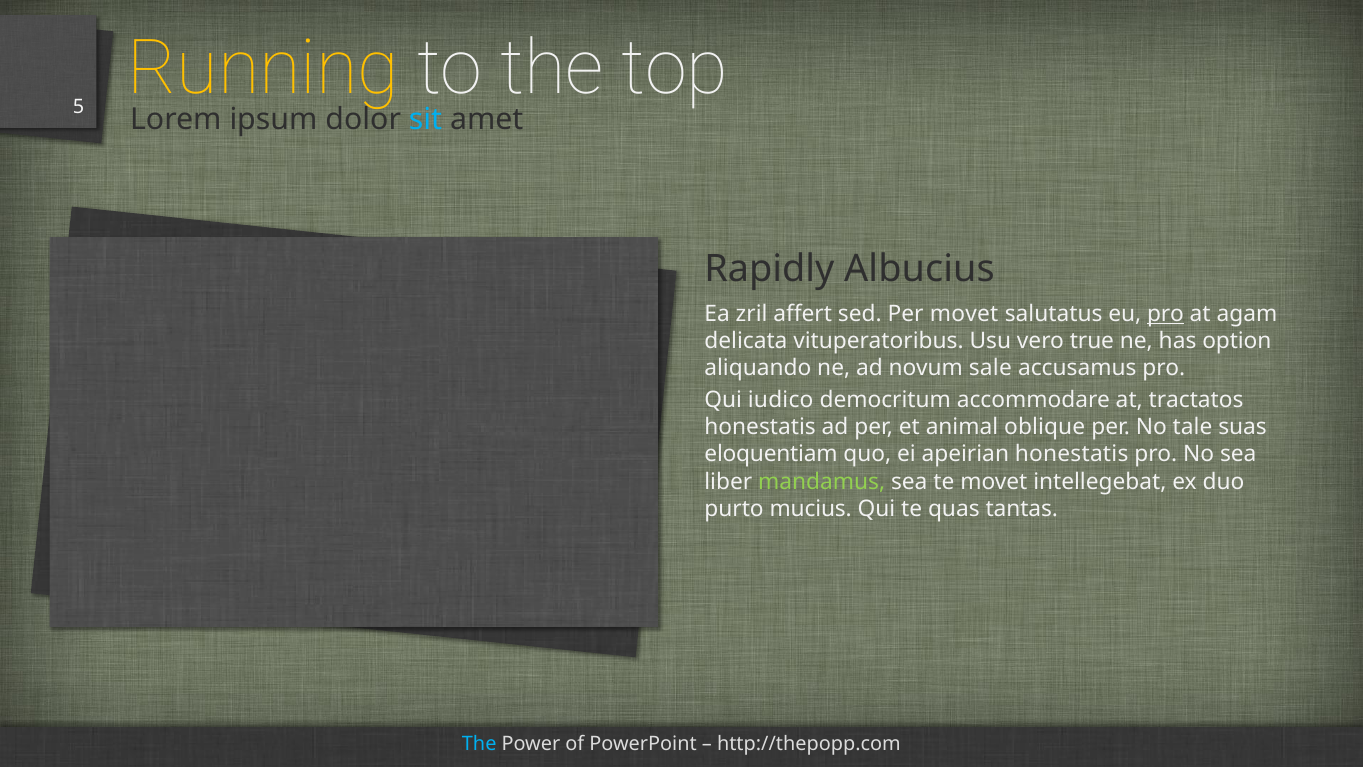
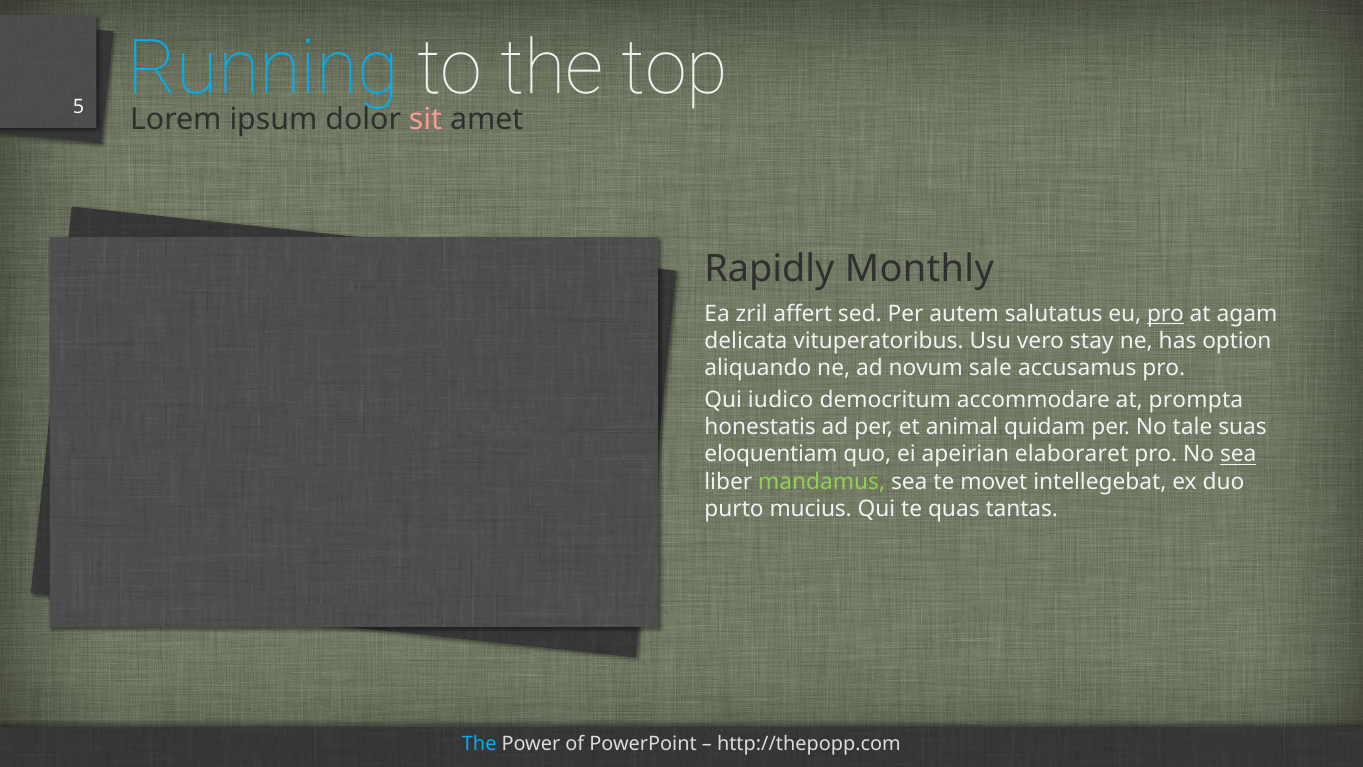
Running colour: yellow -> light blue
sit colour: light blue -> pink
Albucius: Albucius -> Monthly
Per movet: movet -> autem
true: true -> stay
tractatos: tractatos -> prompta
oblique: oblique -> quidam
apeirian honestatis: honestatis -> elaboraret
sea at (1238, 454) underline: none -> present
